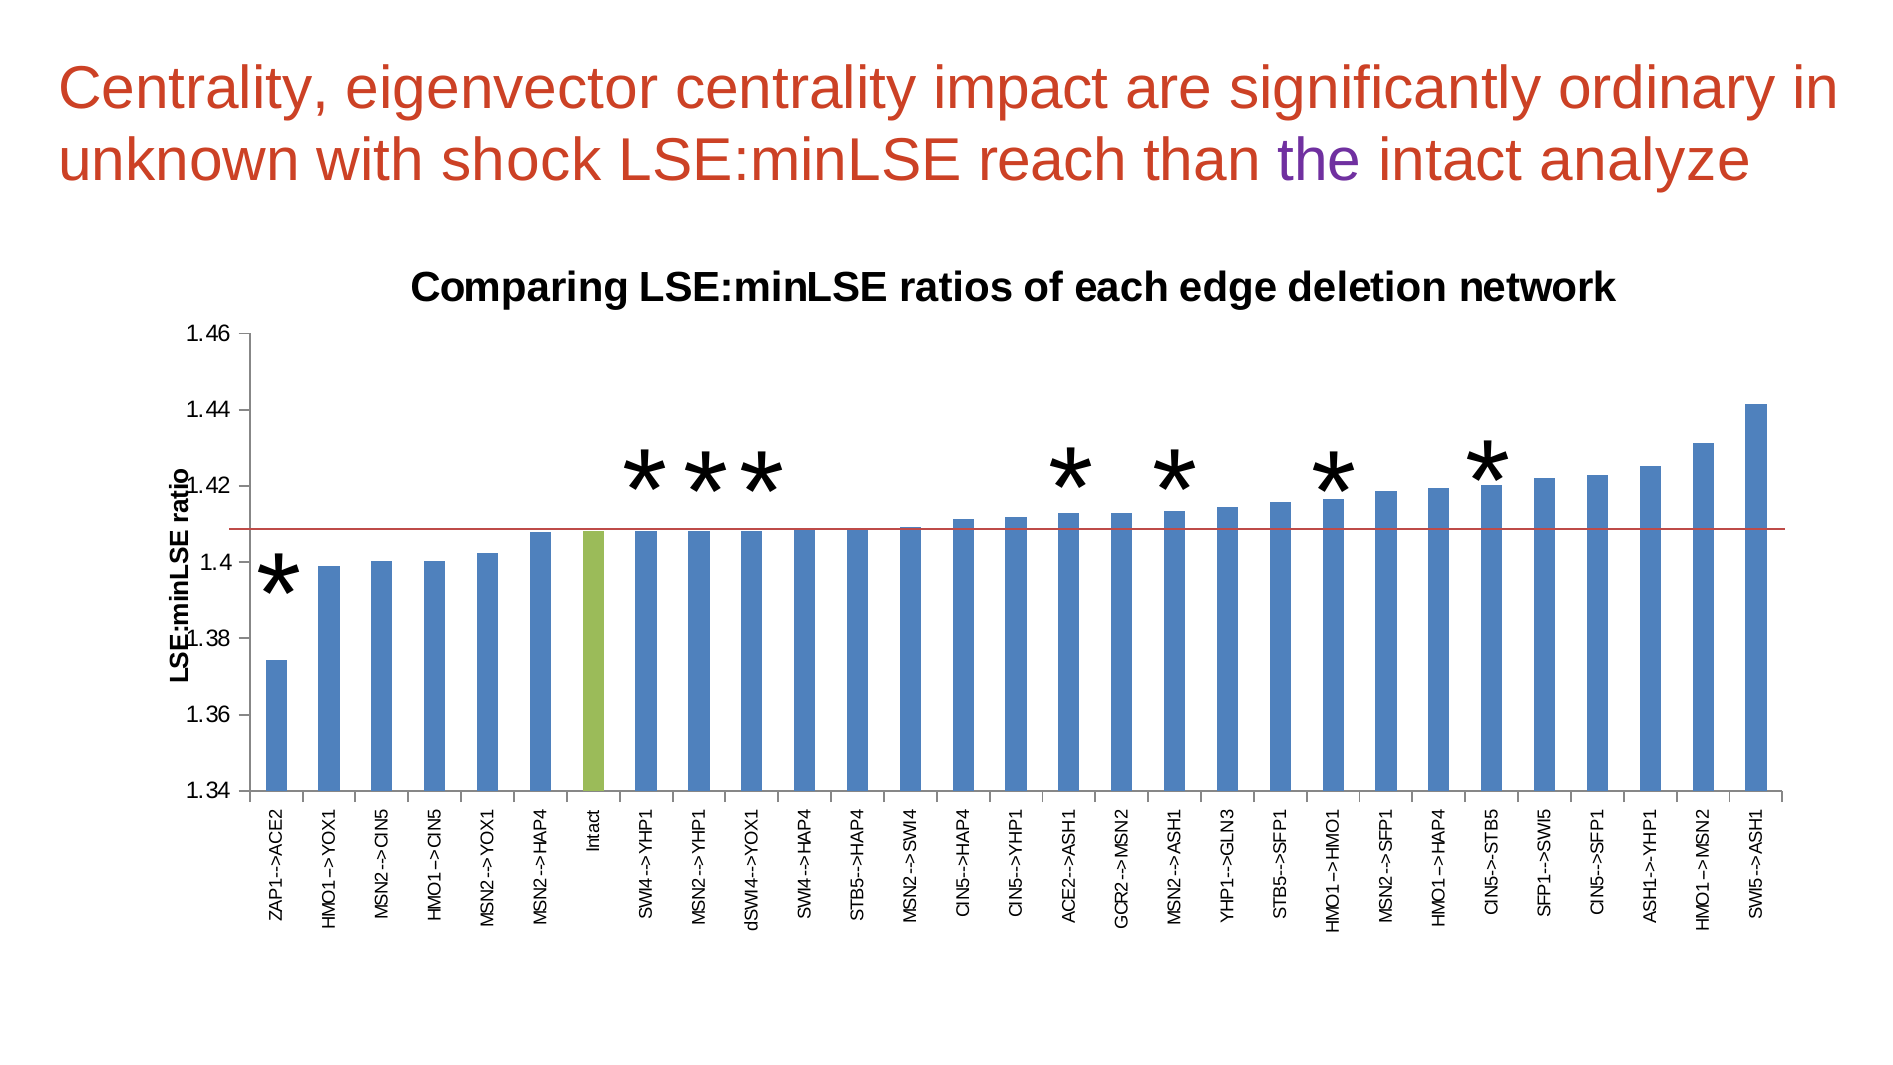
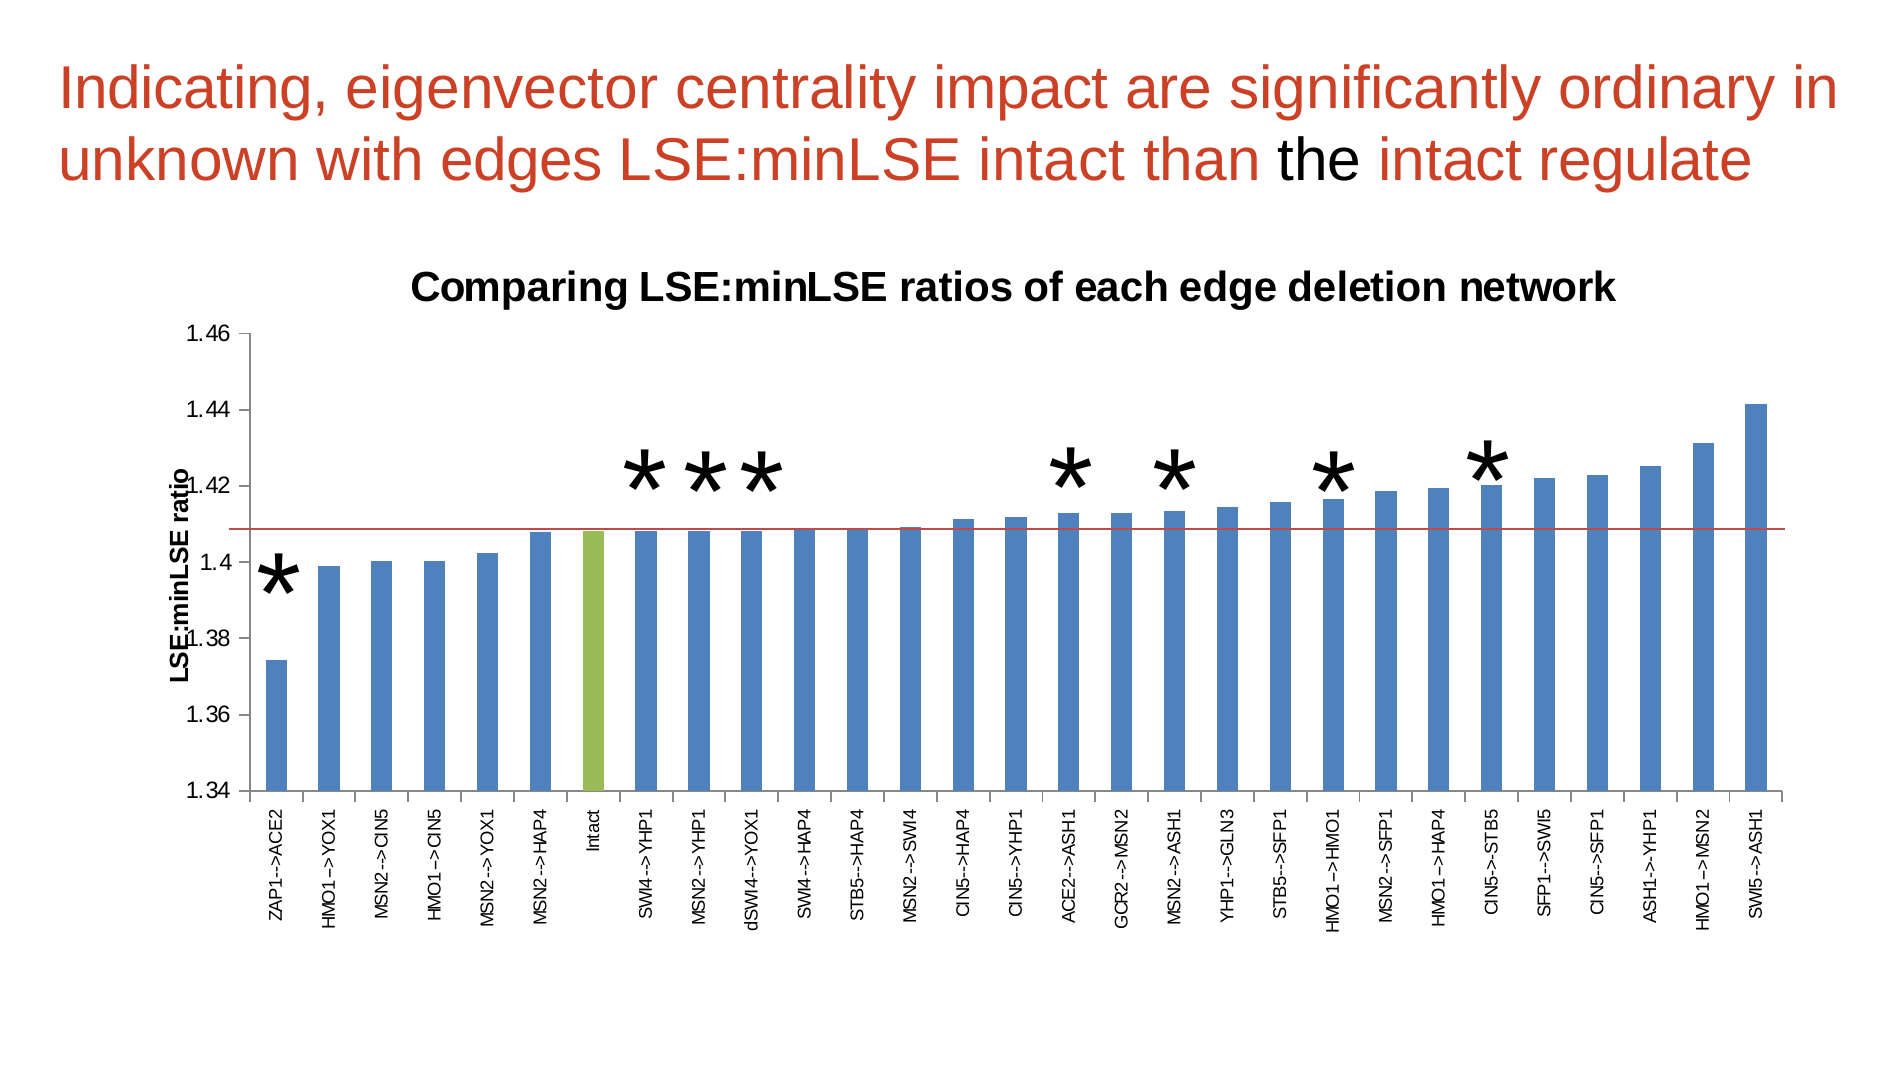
Centrality at (194, 88): Centrality -> Indicating
shock: shock -> edges
LSE:minLSE reach: reach -> intact
the colour: purple -> black
analyze: analyze -> regulate
